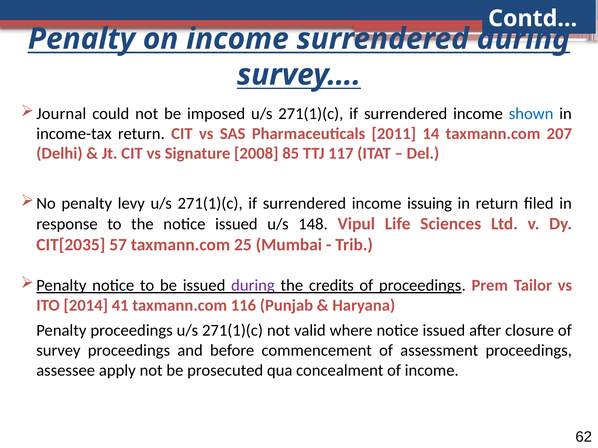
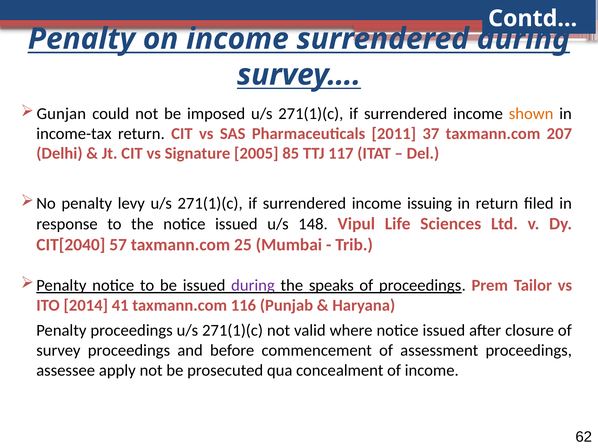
Journal: Journal -> Gunjan
shown colour: blue -> orange
14: 14 -> 37
2008: 2008 -> 2005
CIT[2035: CIT[2035 -> CIT[2040
credits: credits -> speaks
